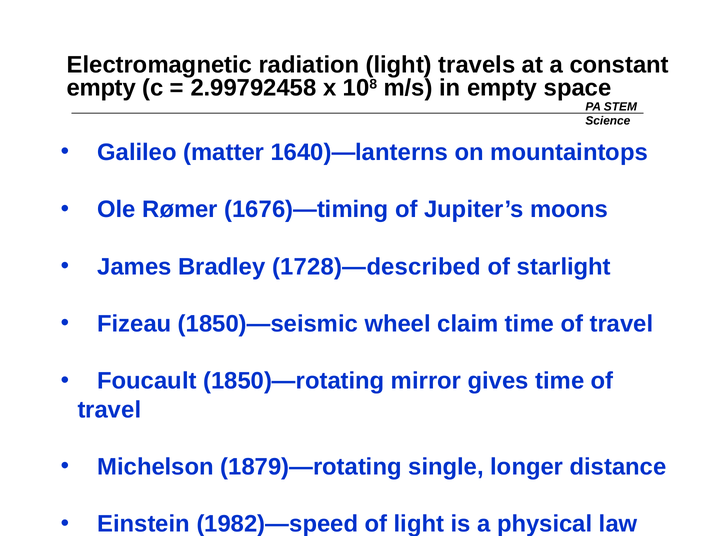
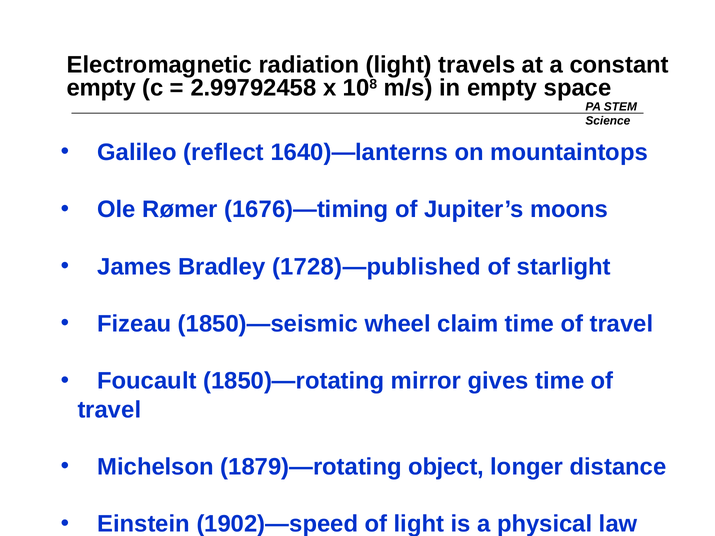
matter: matter -> reflect
1728)—described: 1728)—described -> 1728)—published
single: single -> object
1982)—speed: 1982)—speed -> 1902)—speed
